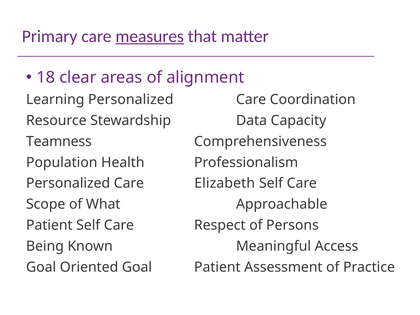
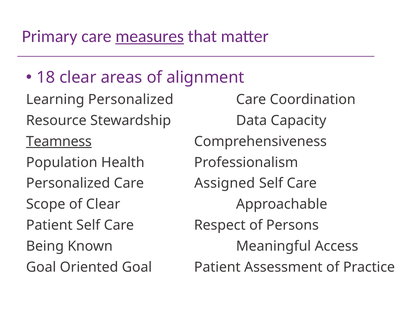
Teamness underline: none -> present
Elizabeth: Elizabeth -> Assigned
of What: What -> Clear
